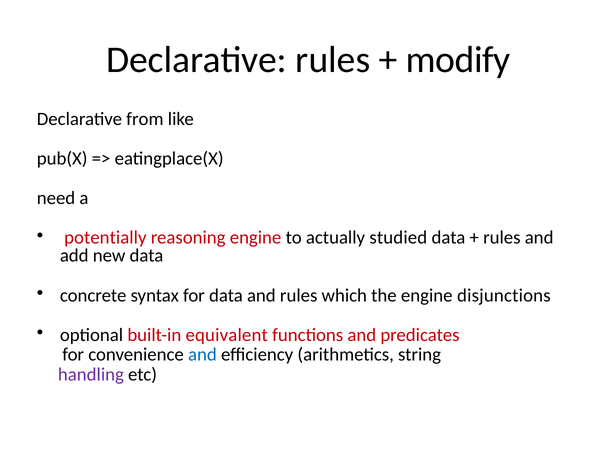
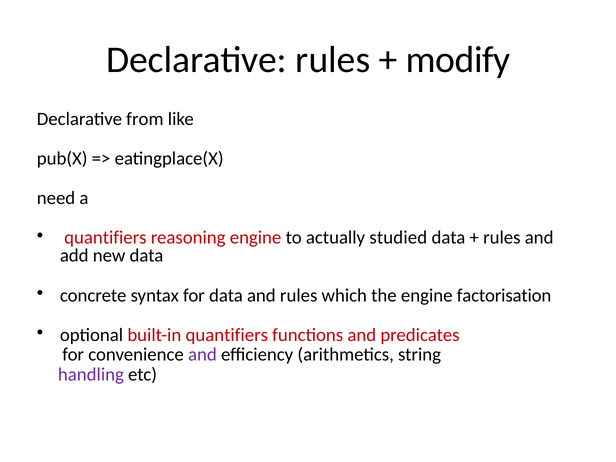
potentially at (105, 238): potentially -> quantifiers
disjunctions: disjunctions -> factorisation
built-in equivalent: equivalent -> quantifiers
and at (202, 355) colour: blue -> purple
